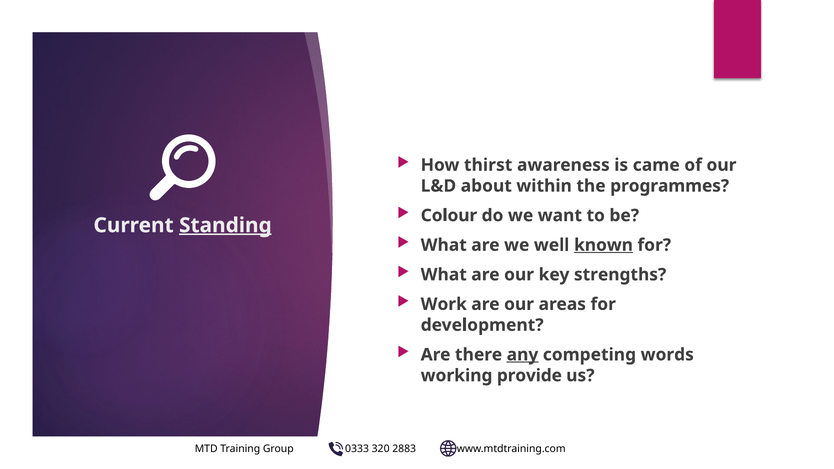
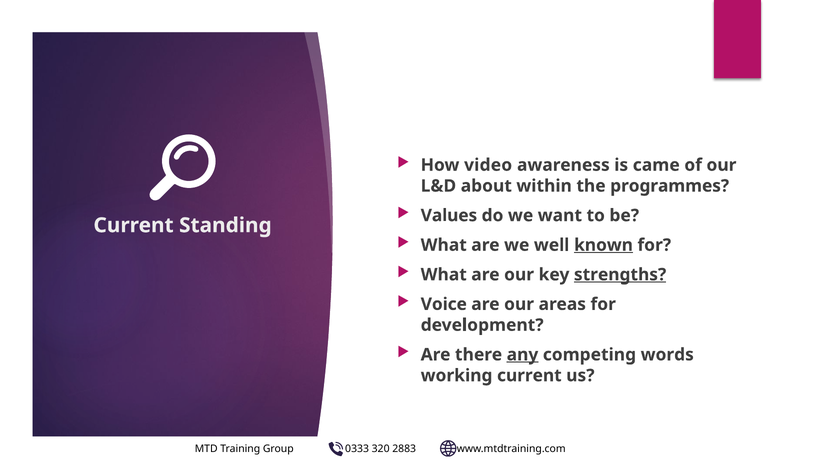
thirst: thirst -> video
Colour: Colour -> Values
Standing underline: present -> none
strengths underline: none -> present
Work: Work -> Voice
working provide: provide -> current
